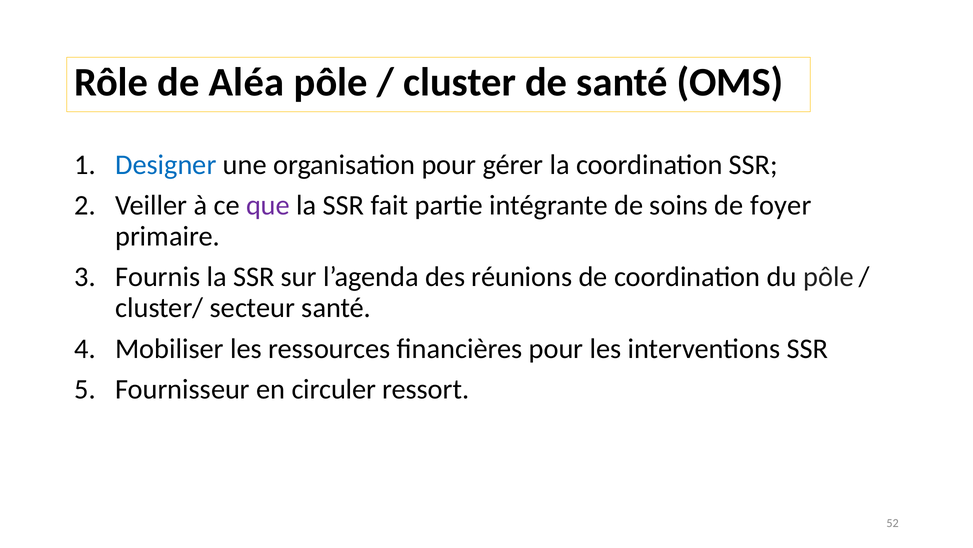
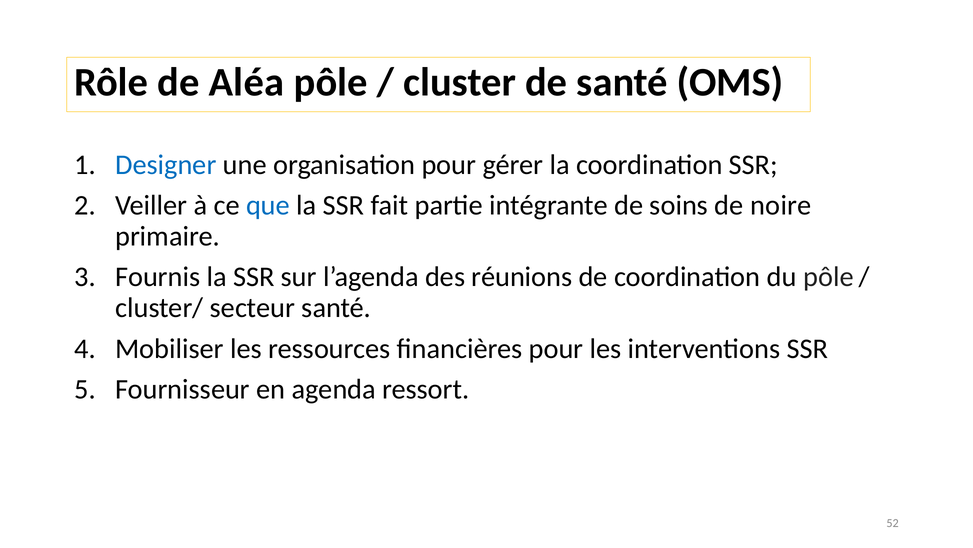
que colour: purple -> blue
foyer: foyer -> noire
circuler: circuler -> agenda
